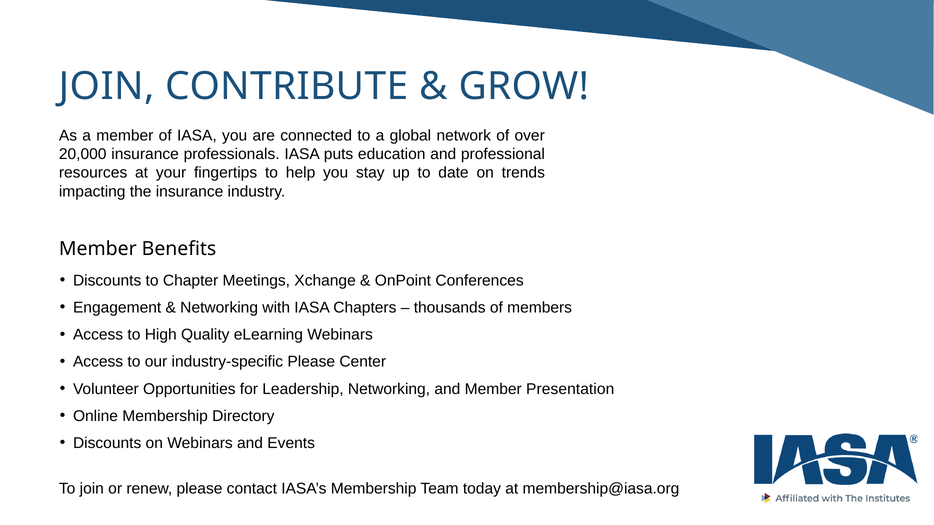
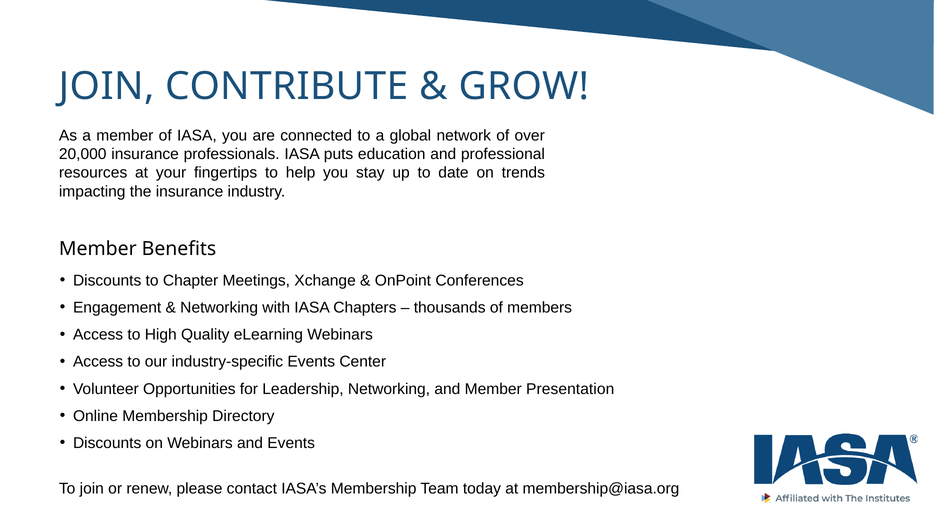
industry-specific Please: Please -> Events
